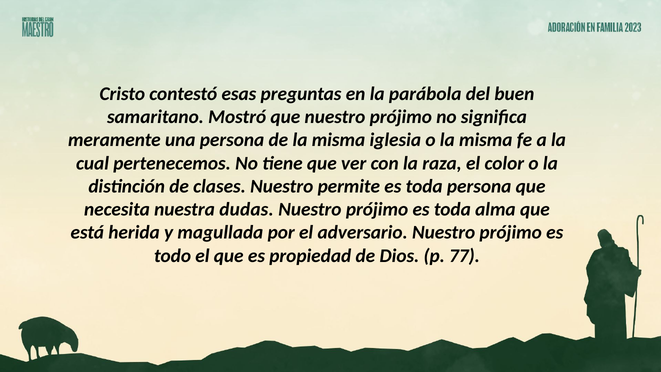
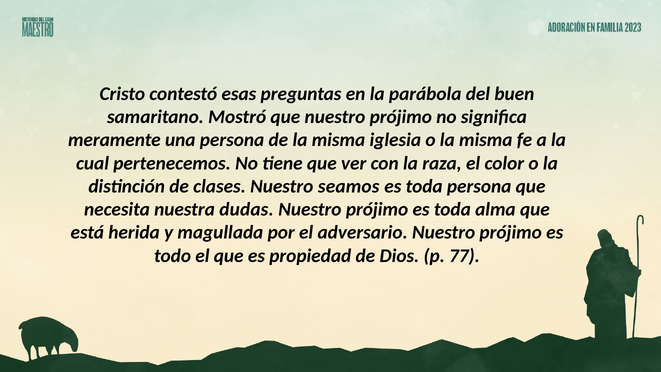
permite: permite -> seamos
